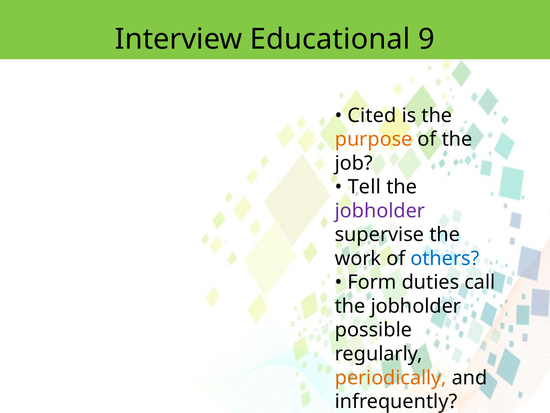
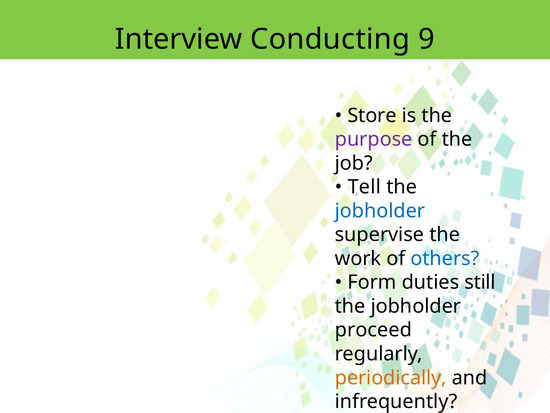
Educational: Educational -> Conducting
Cited: Cited -> Store
purpose colour: orange -> purple
jobholder at (380, 211) colour: purple -> blue
call: call -> still
possible: possible -> proceed
